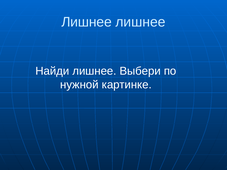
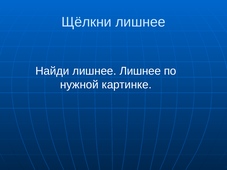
Лишнее at (87, 22): Лишнее -> Щёлкни
лишнее Выбери: Выбери -> Лишнее
